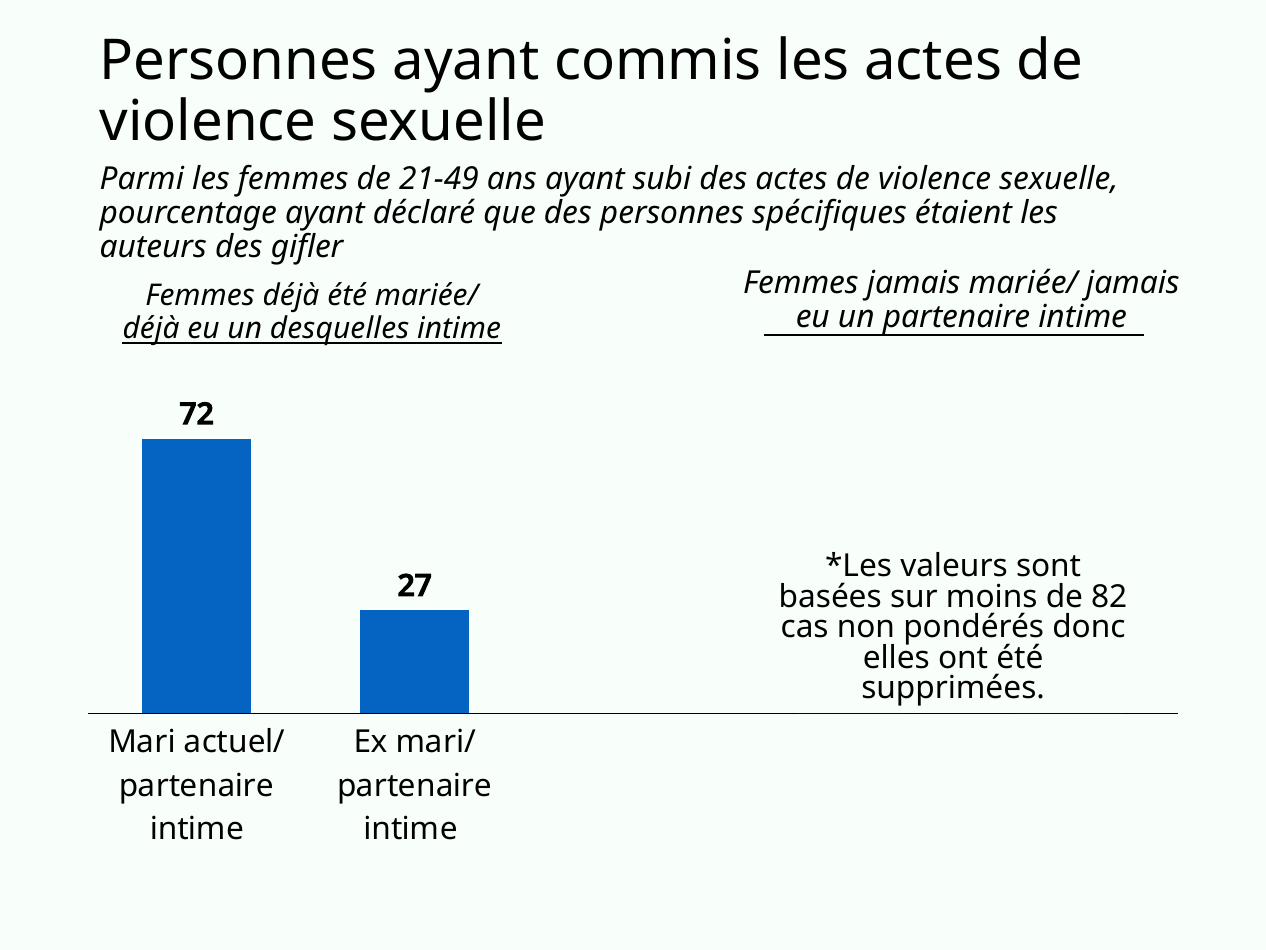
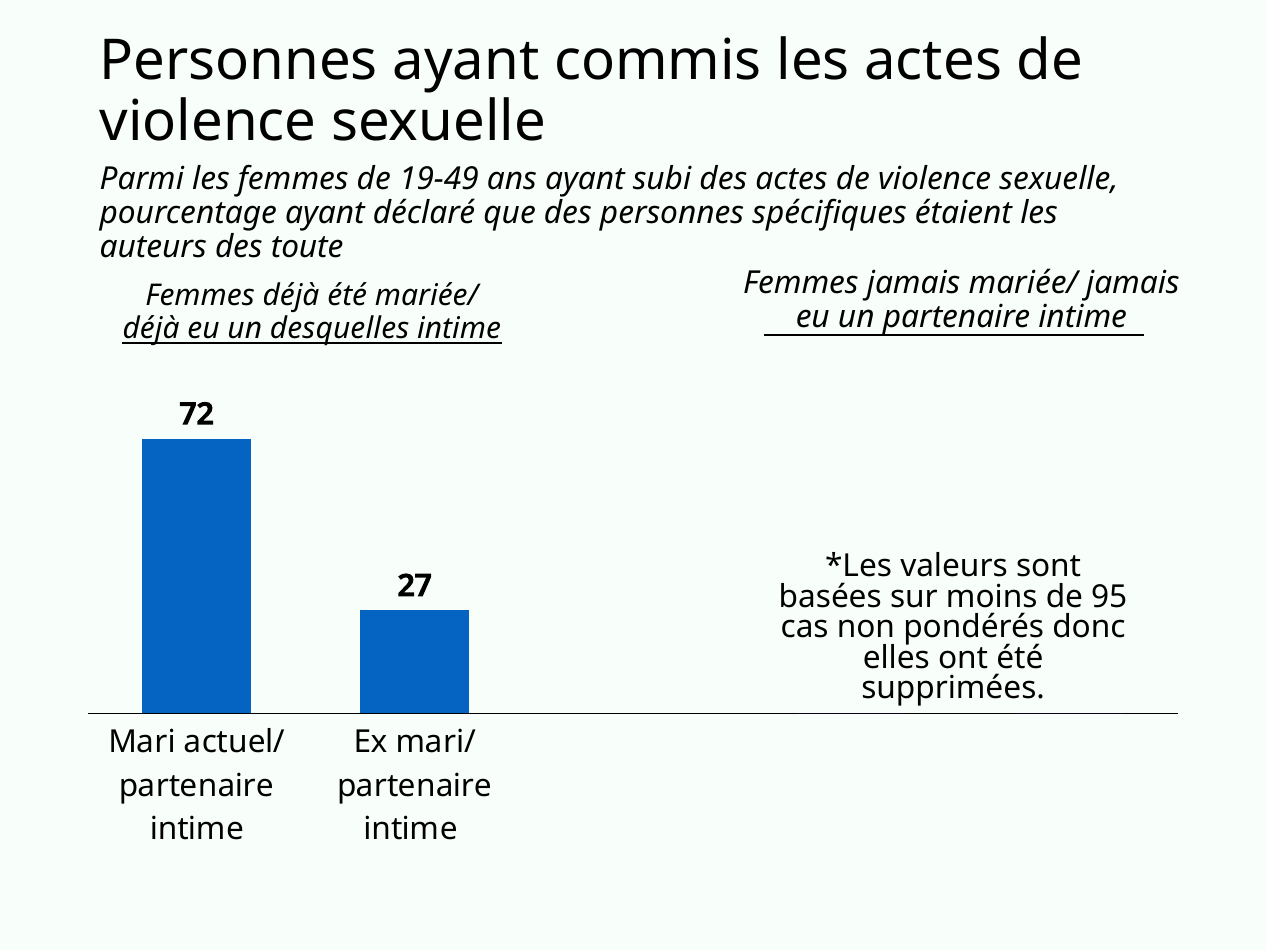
21-49: 21-49 -> 19-49
gifler: gifler -> toute
82: 82 -> 95
